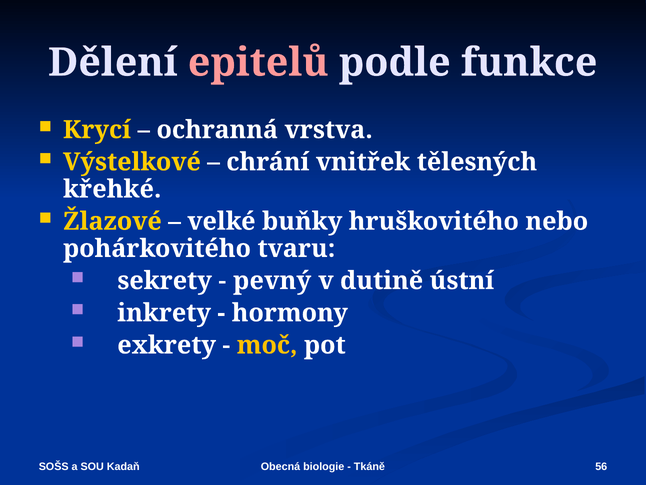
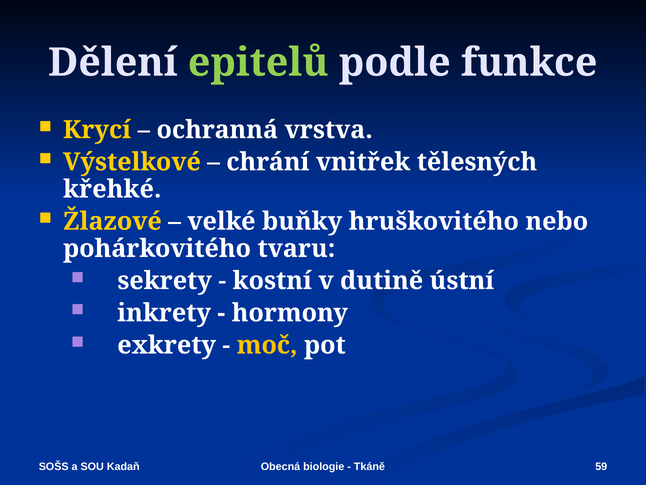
epitelů colour: pink -> light green
pevný: pevný -> kostní
56: 56 -> 59
